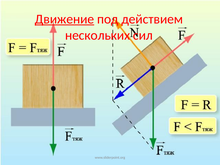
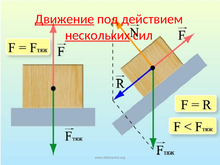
нескольких underline: none -> present
